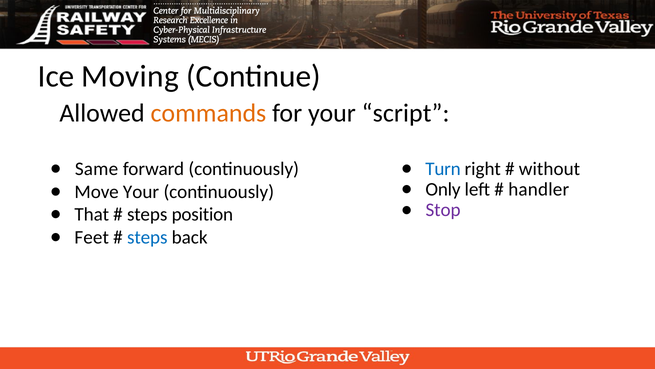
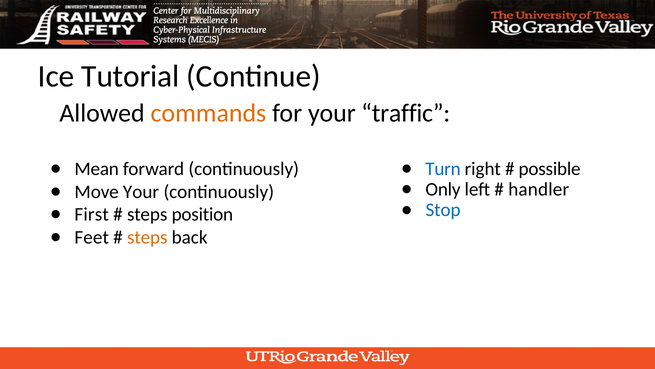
Moving: Moving -> Tutorial
script: script -> traffic
Same: Same -> Mean
without: without -> possible
Stop colour: purple -> blue
That: That -> First
steps at (147, 237) colour: blue -> orange
